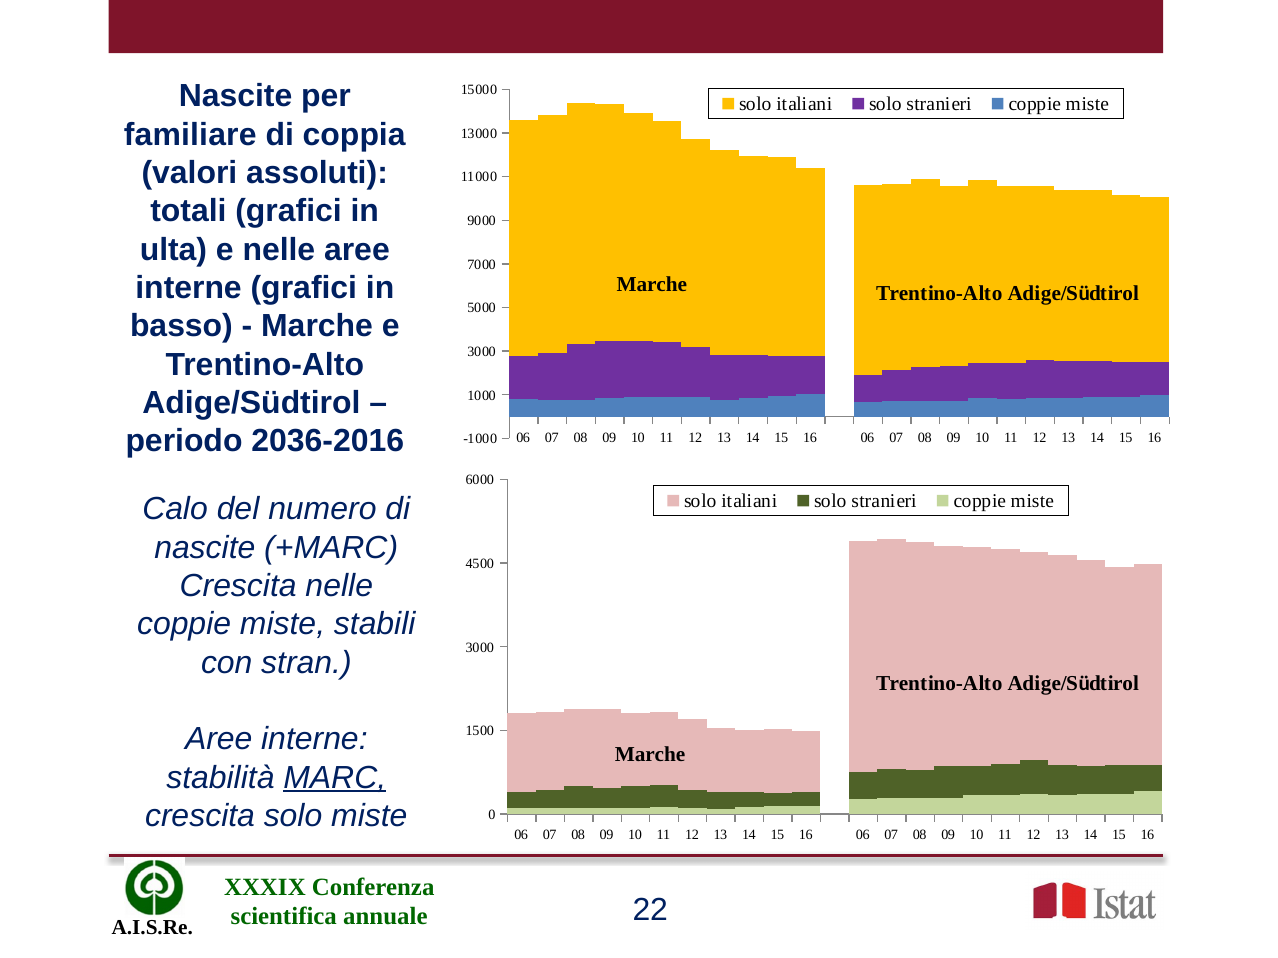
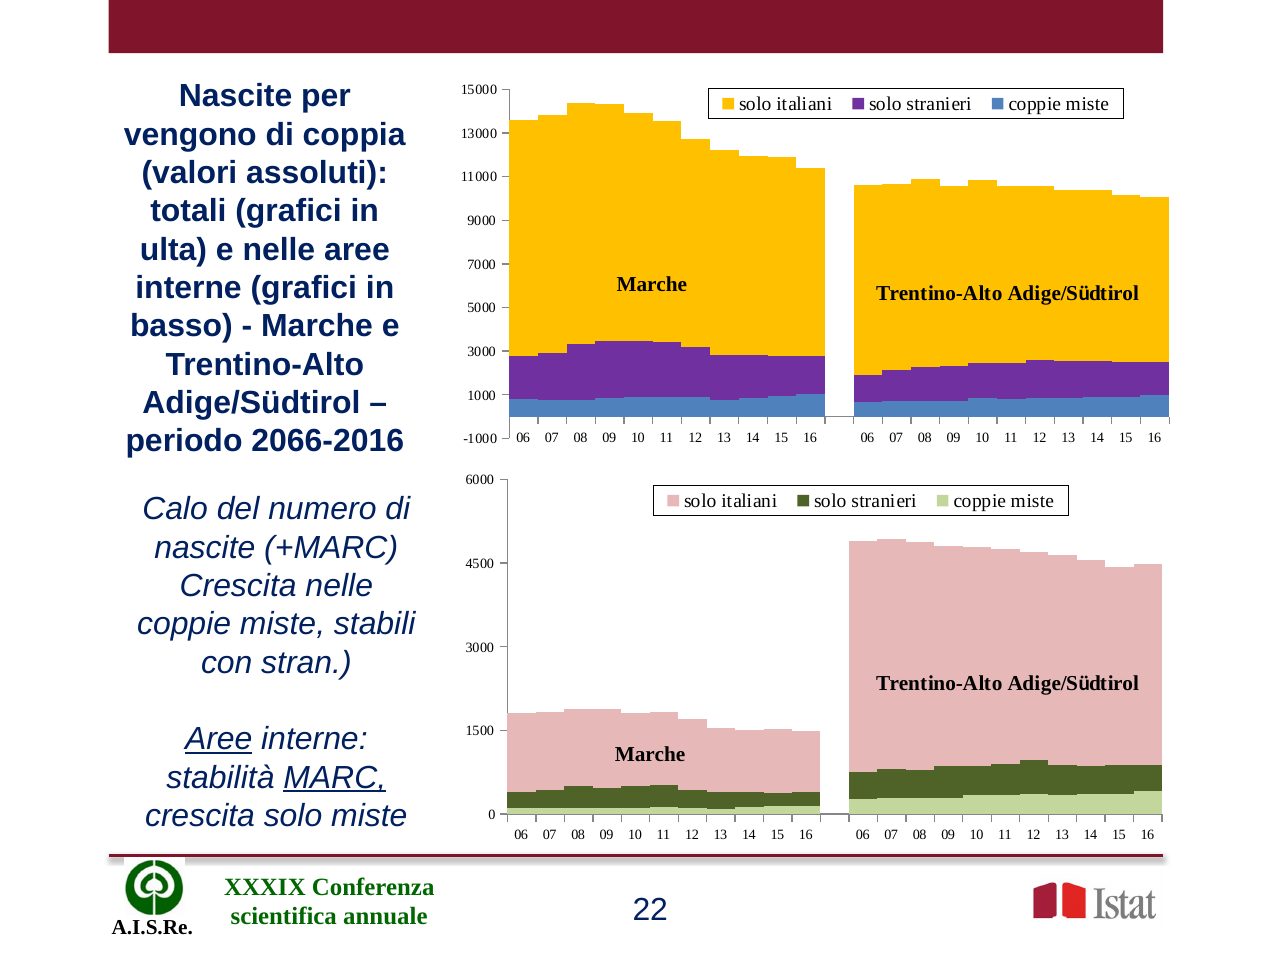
familiare: familiare -> vengono
2036-2016: 2036-2016 -> 2066-2016
Aree at (219, 740) underline: none -> present
